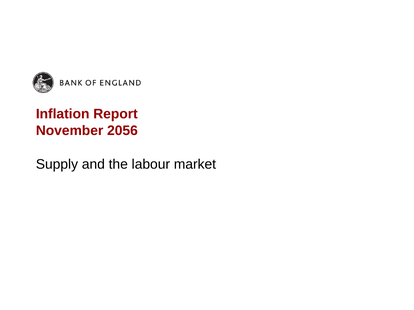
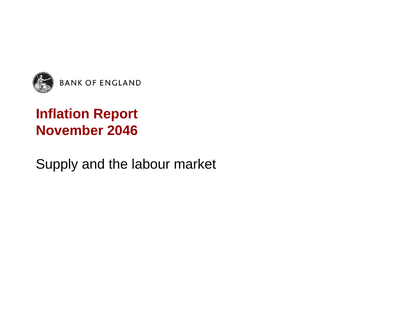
2056: 2056 -> 2046
